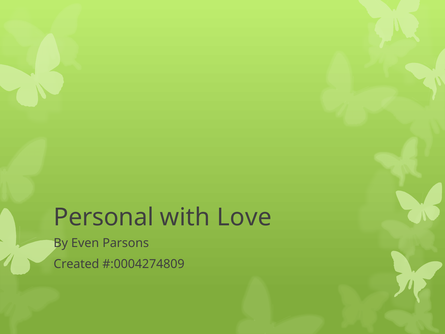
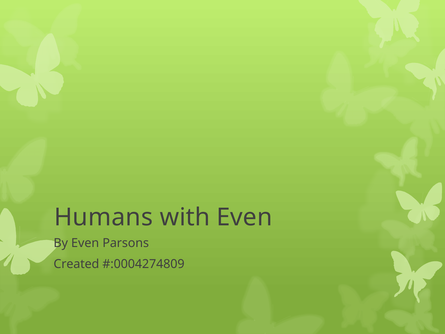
Personal: Personal -> Humans
with Love: Love -> Even
